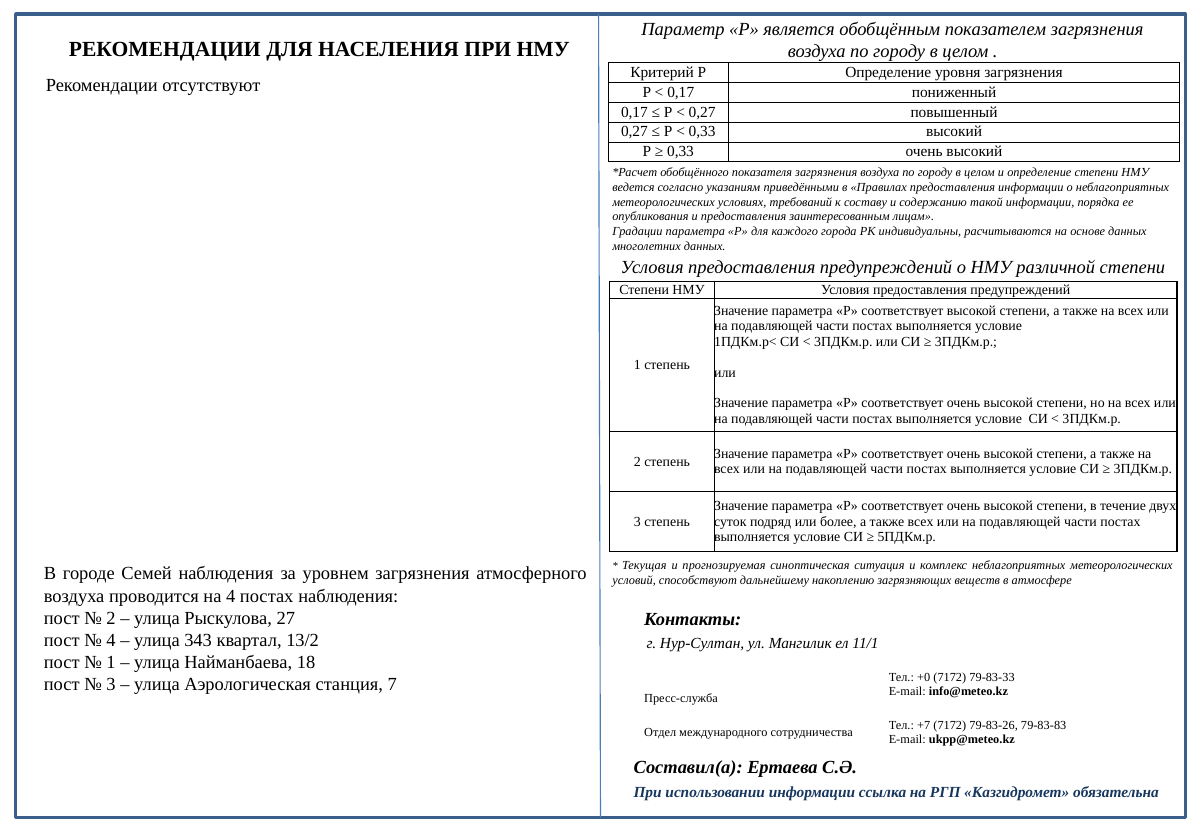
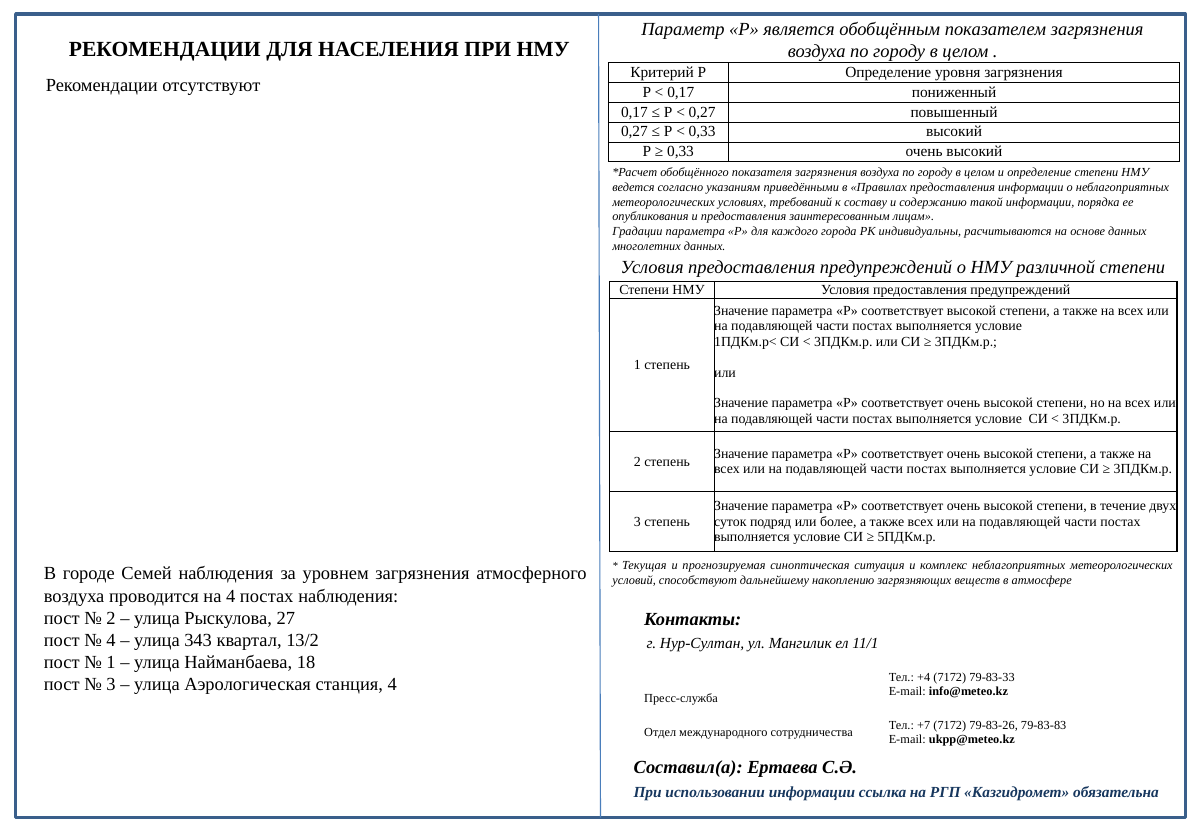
+0: +0 -> +4
станция 7: 7 -> 4
